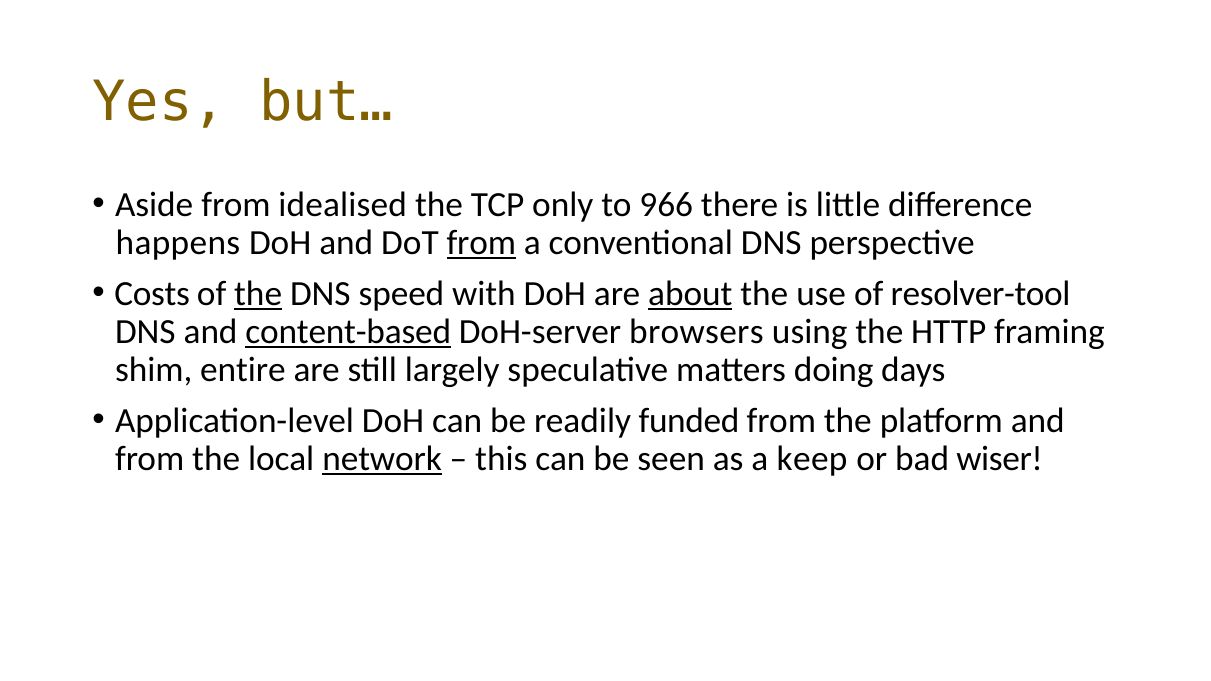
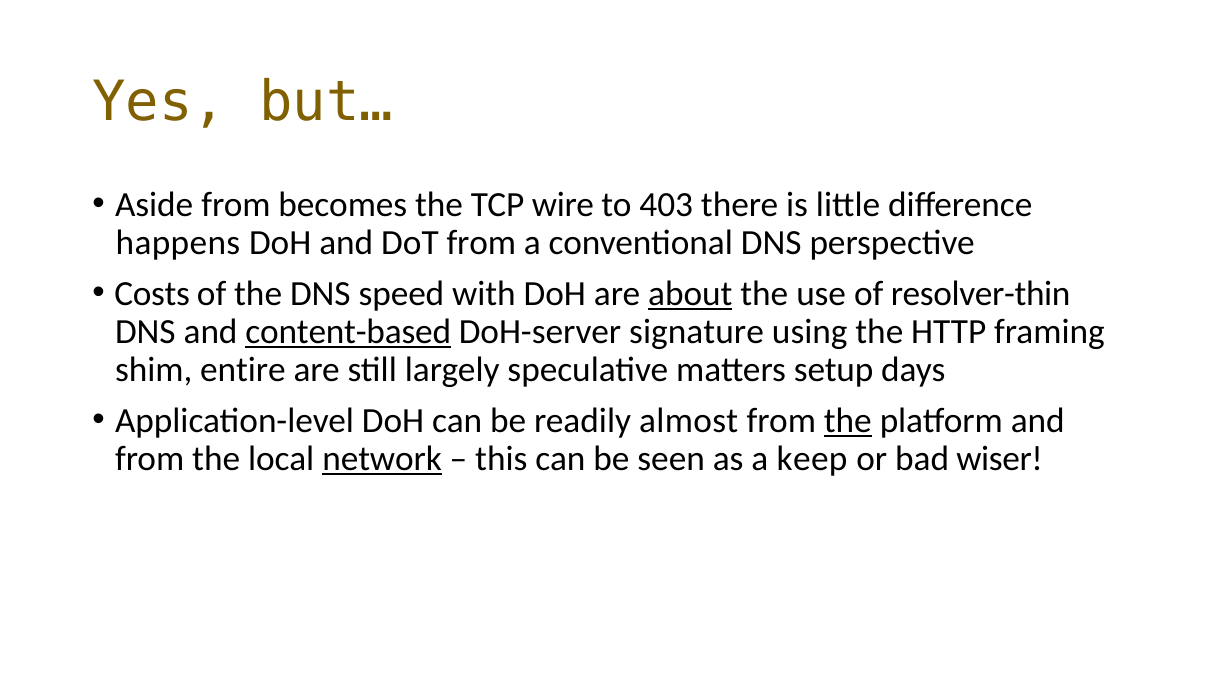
idealised: idealised -> becomes
only: only -> wire
966: 966 -> 403
from at (481, 243) underline: present -> none
the at (258, 294) underline: present -> none
resolver-tool: resolver-tool -> resolver-thin
browsers: browsers -> signature
doing: doing -> setup
funded: funded -> almost
the at (848, 421) underline: none -> present
